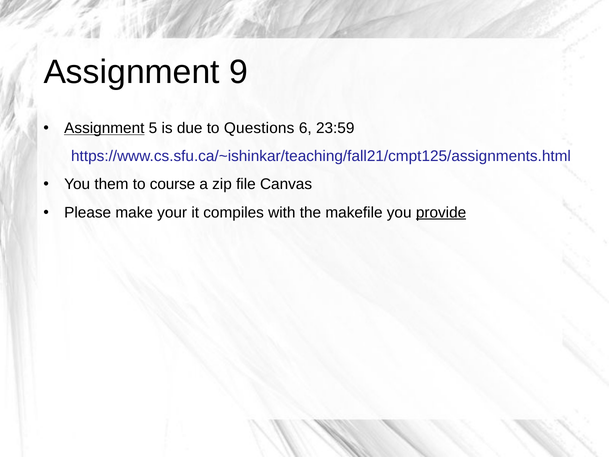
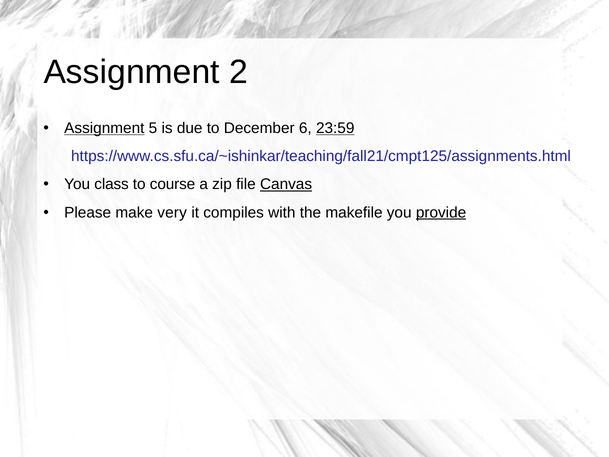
9: 9 -> 2
Questions: Questions -> December
23:59 underline: none -> present
them: them -> class
Canvas underline: none -> present
your: your -> very
